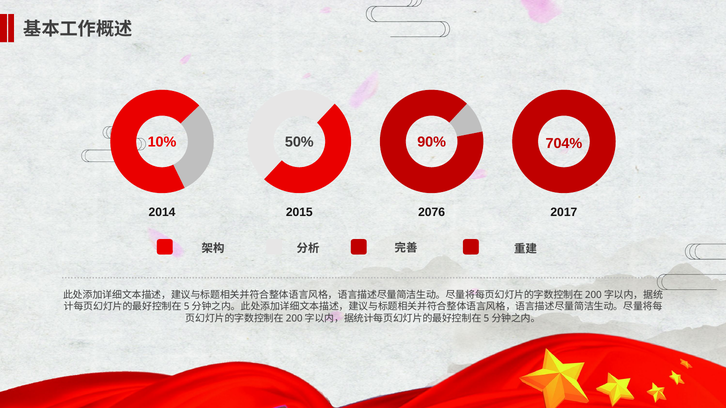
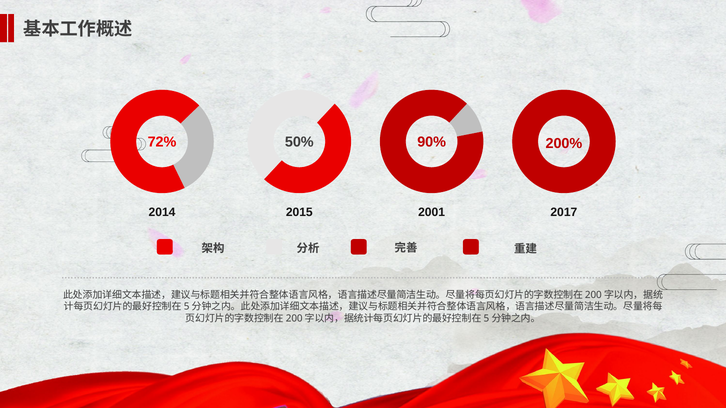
10%: 10% -> 72%
704%: 704% -> 200%
2076: 2076 -> 2001
